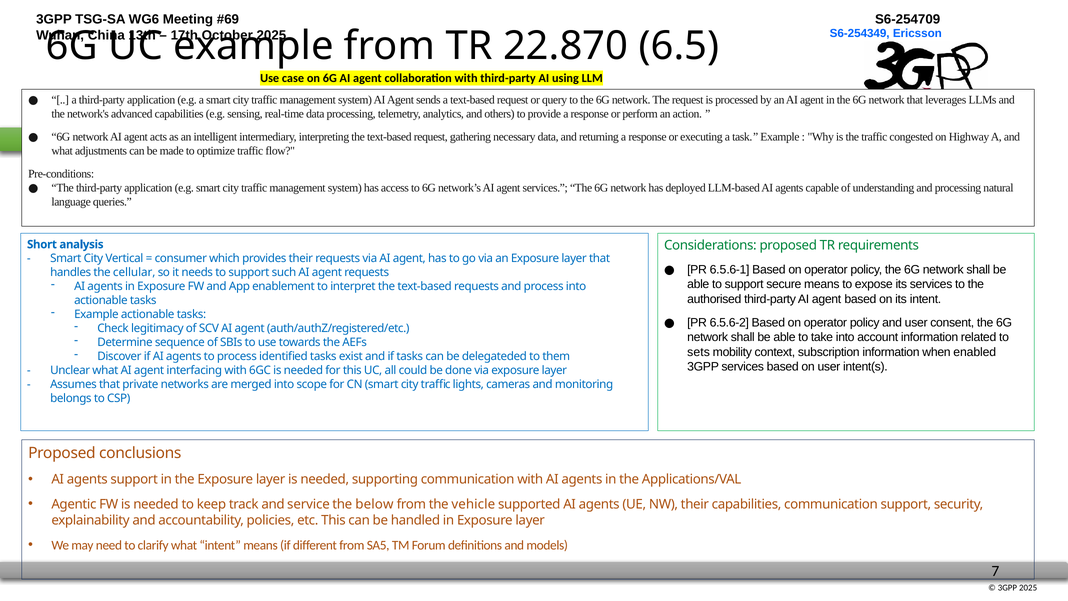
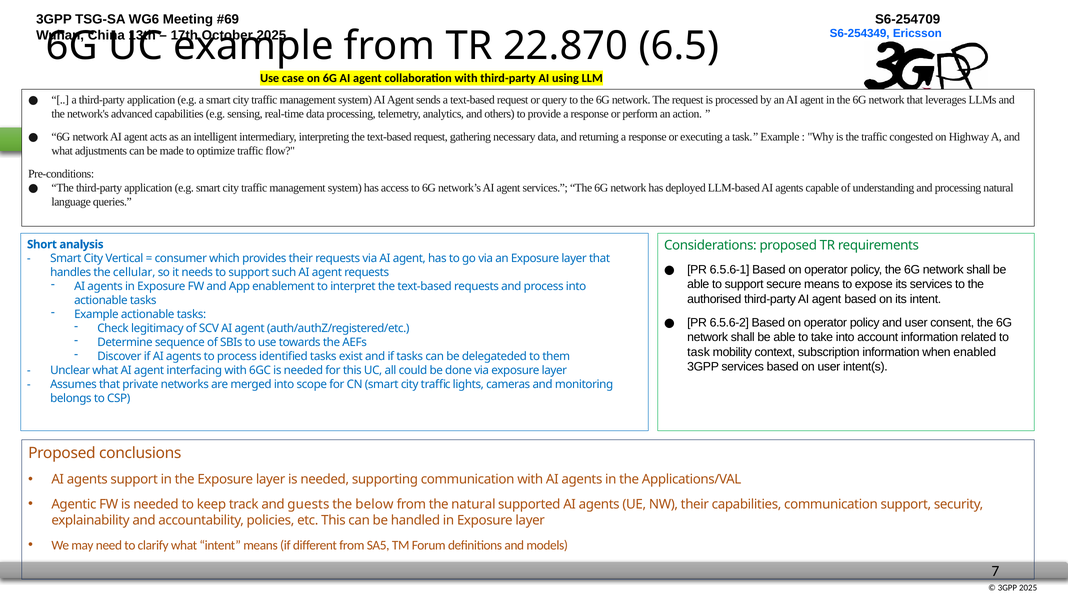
sets at (699, 352): sets -> task
service: service -> guests
the vehicle: vehicle -> natural
